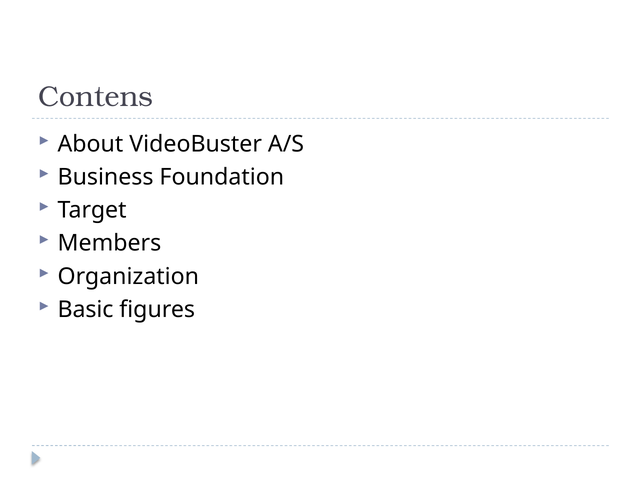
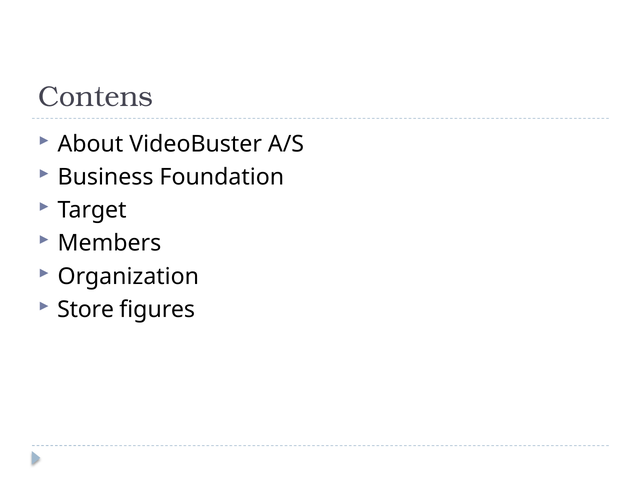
Basic: Basic -> Store
